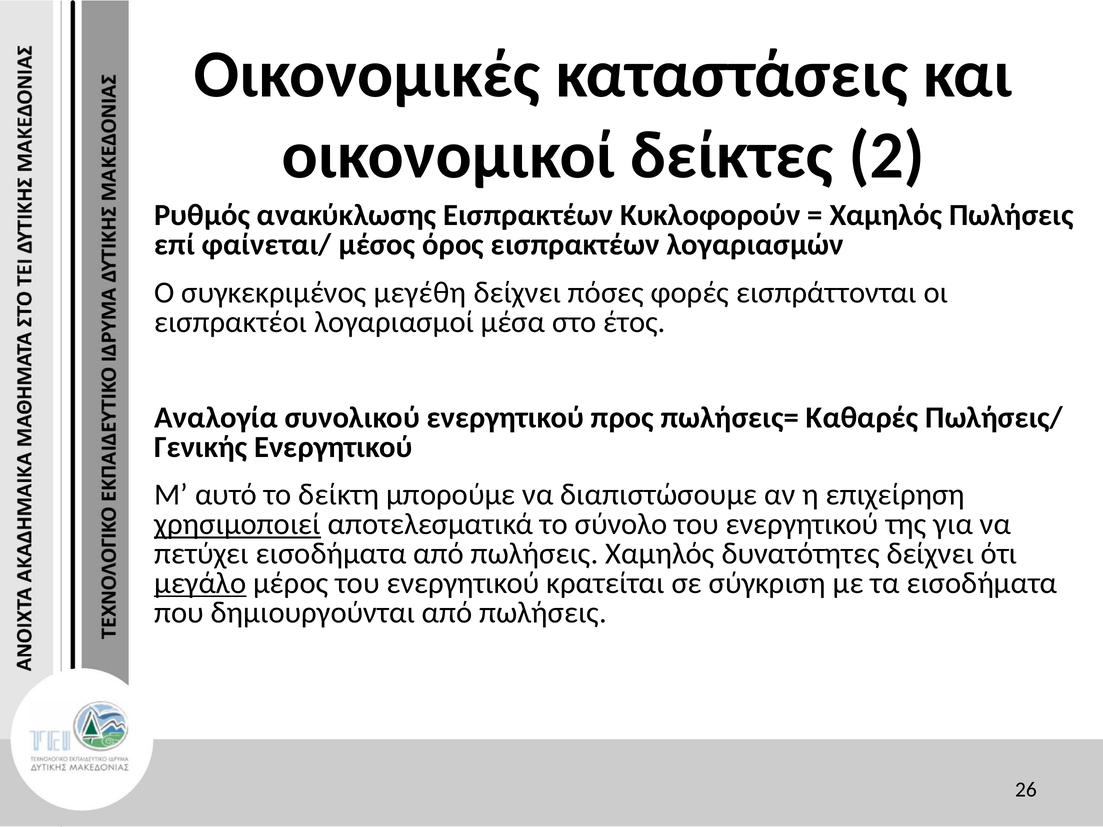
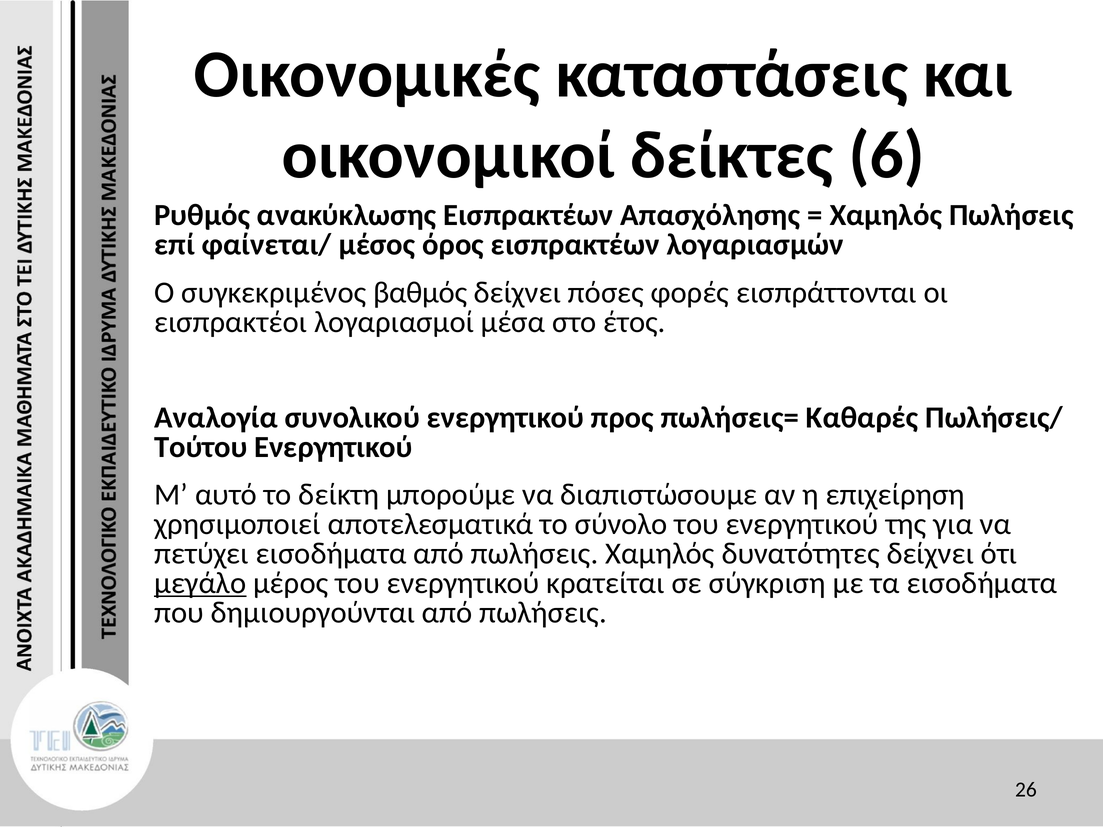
2: 2 -> 6
Κυκλοφορούν: Κυκλοφορούν -> Απασχόλησης
μεγέθη: μεγέθη -> βαθμός
Γενικής: Γενικής -> Τούτου
χρησιμοποιεί underline: present -> none
